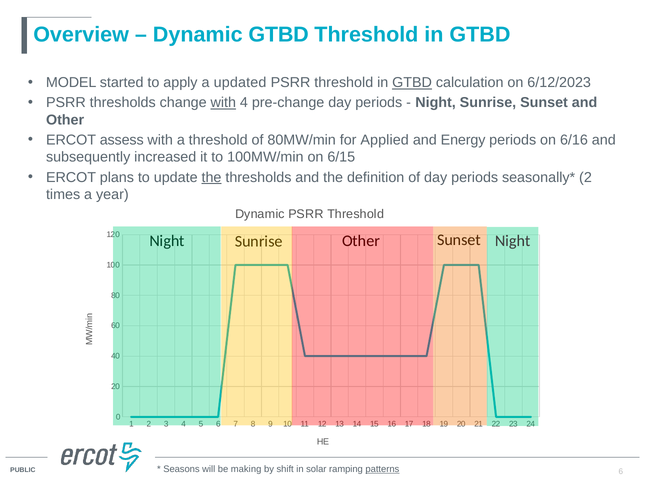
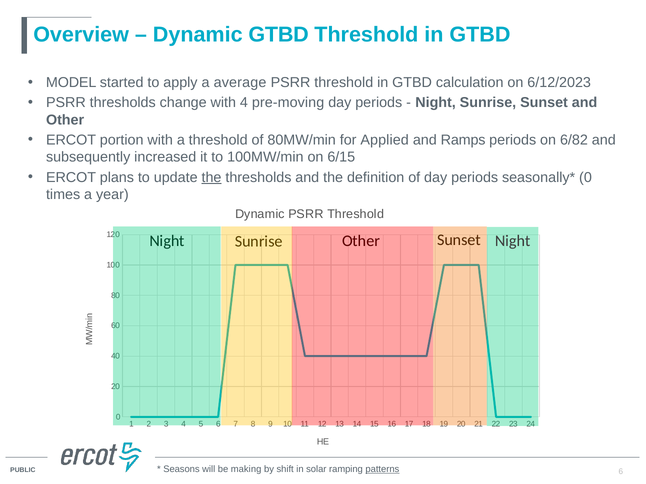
updated: updated -> average
GTBD at (412, 83) underline: present -> none
with at (223, 103) underline: present -> none
pre-change: pre-change -> pre-moving
assess: assess -> portion
Energy: Energy -> Ramps
6/16: 6/16 -> 6/82
2 at (585, 177): 2 -> 0
